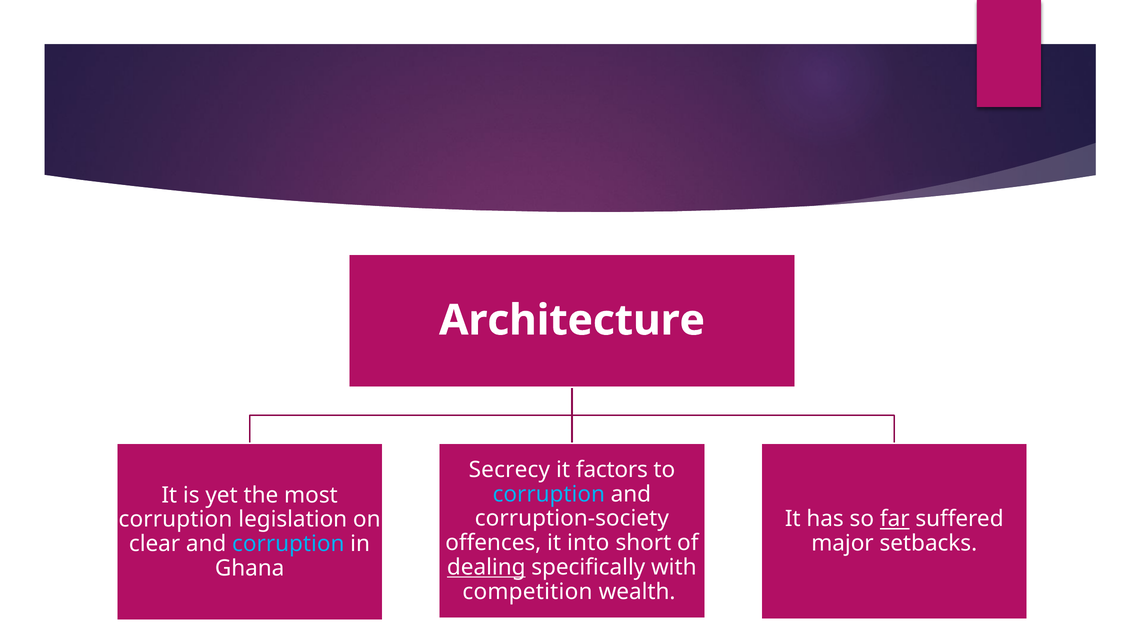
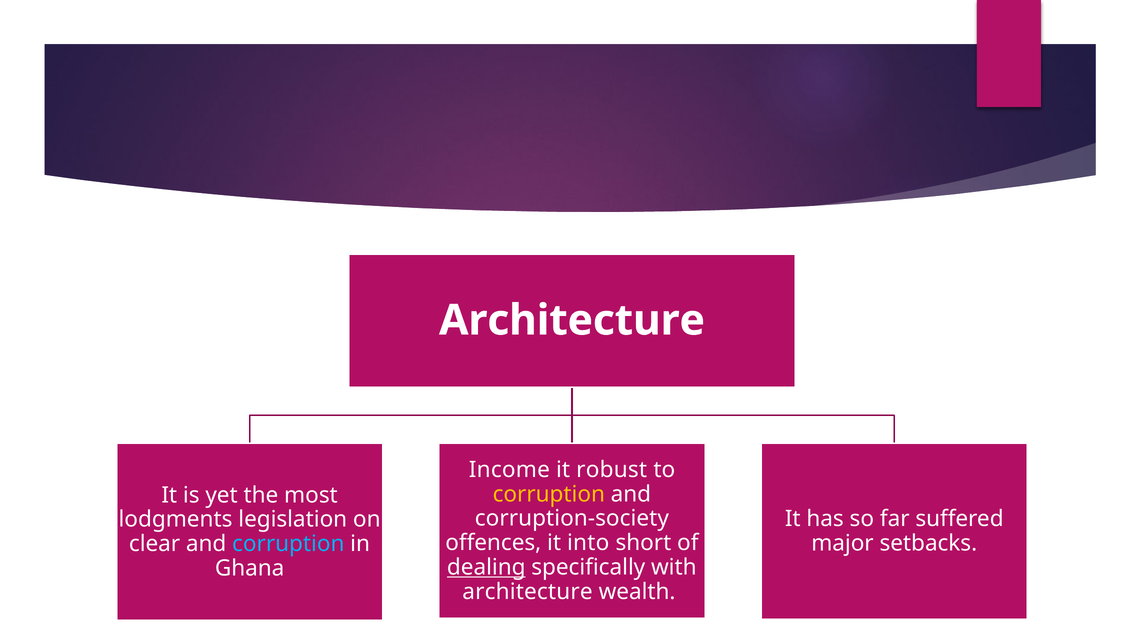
Secrecy: Secrecy -> Income
factors: factors -> robust
corruption at (549, 494) colour: light blue -> yellow
far underline: present -> none
corruption at (175, 519): corruption -> lodgments
competition at (527, 591): competition -> architecture
